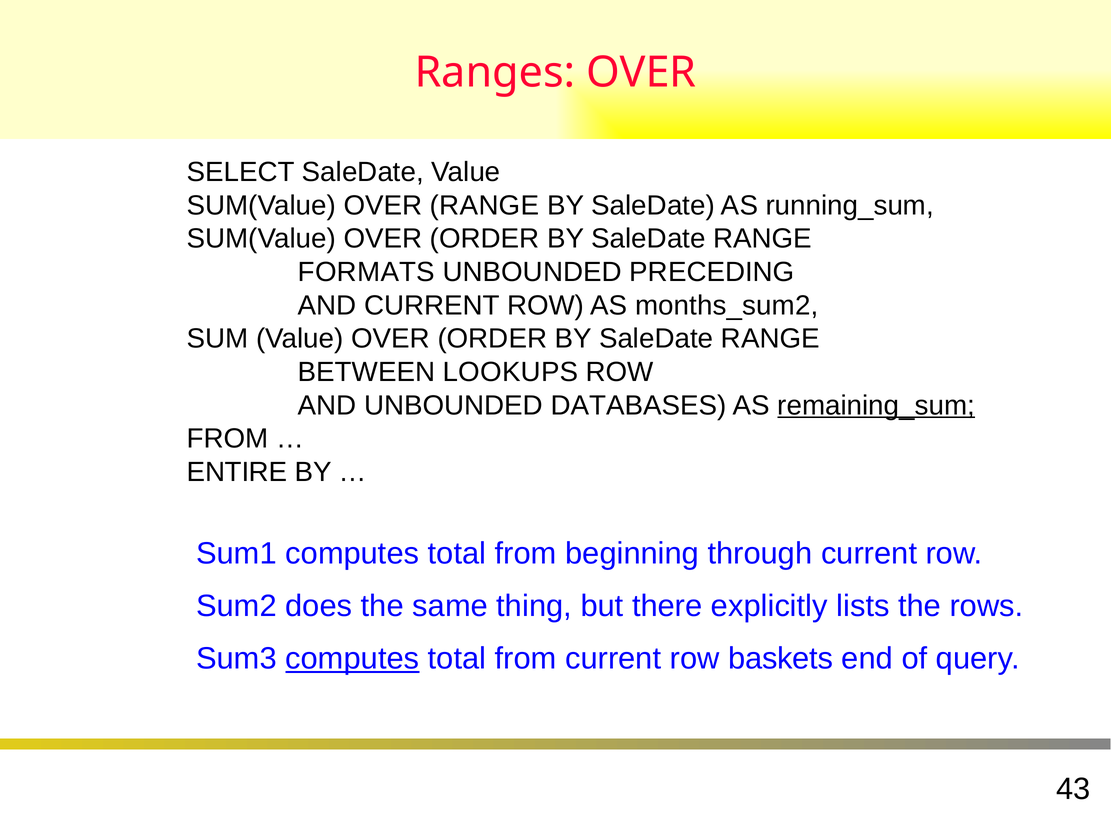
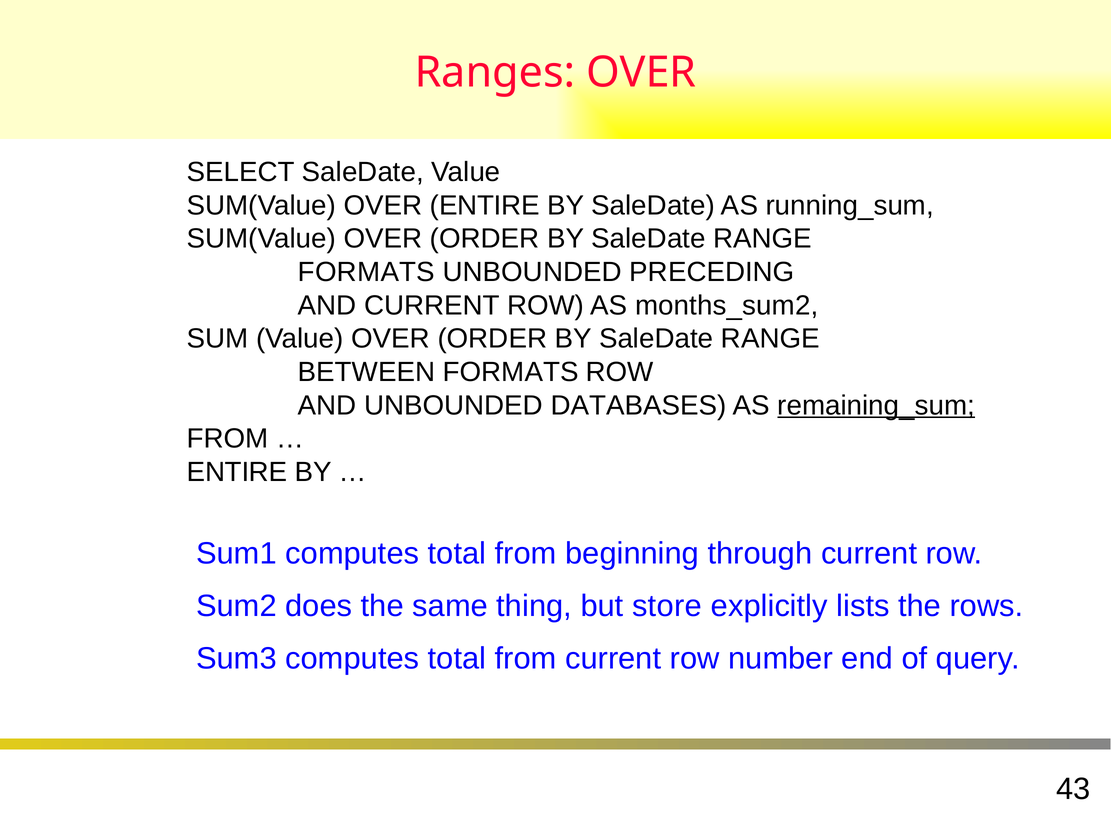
OVER RANGE: RANGE -> ENTIRE
BETWEEN LOOKUPS: LOOKUPS -> FORMATS
there: there -> store
computes at (352, 659) underline: present -> none
baskets: baskets -> number
